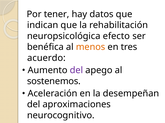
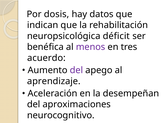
tener: tener -> dosis
efecto: efecto -> déficit
menos colour: orange -> purple
sostenemos: sostenemos -> aprendizaje
